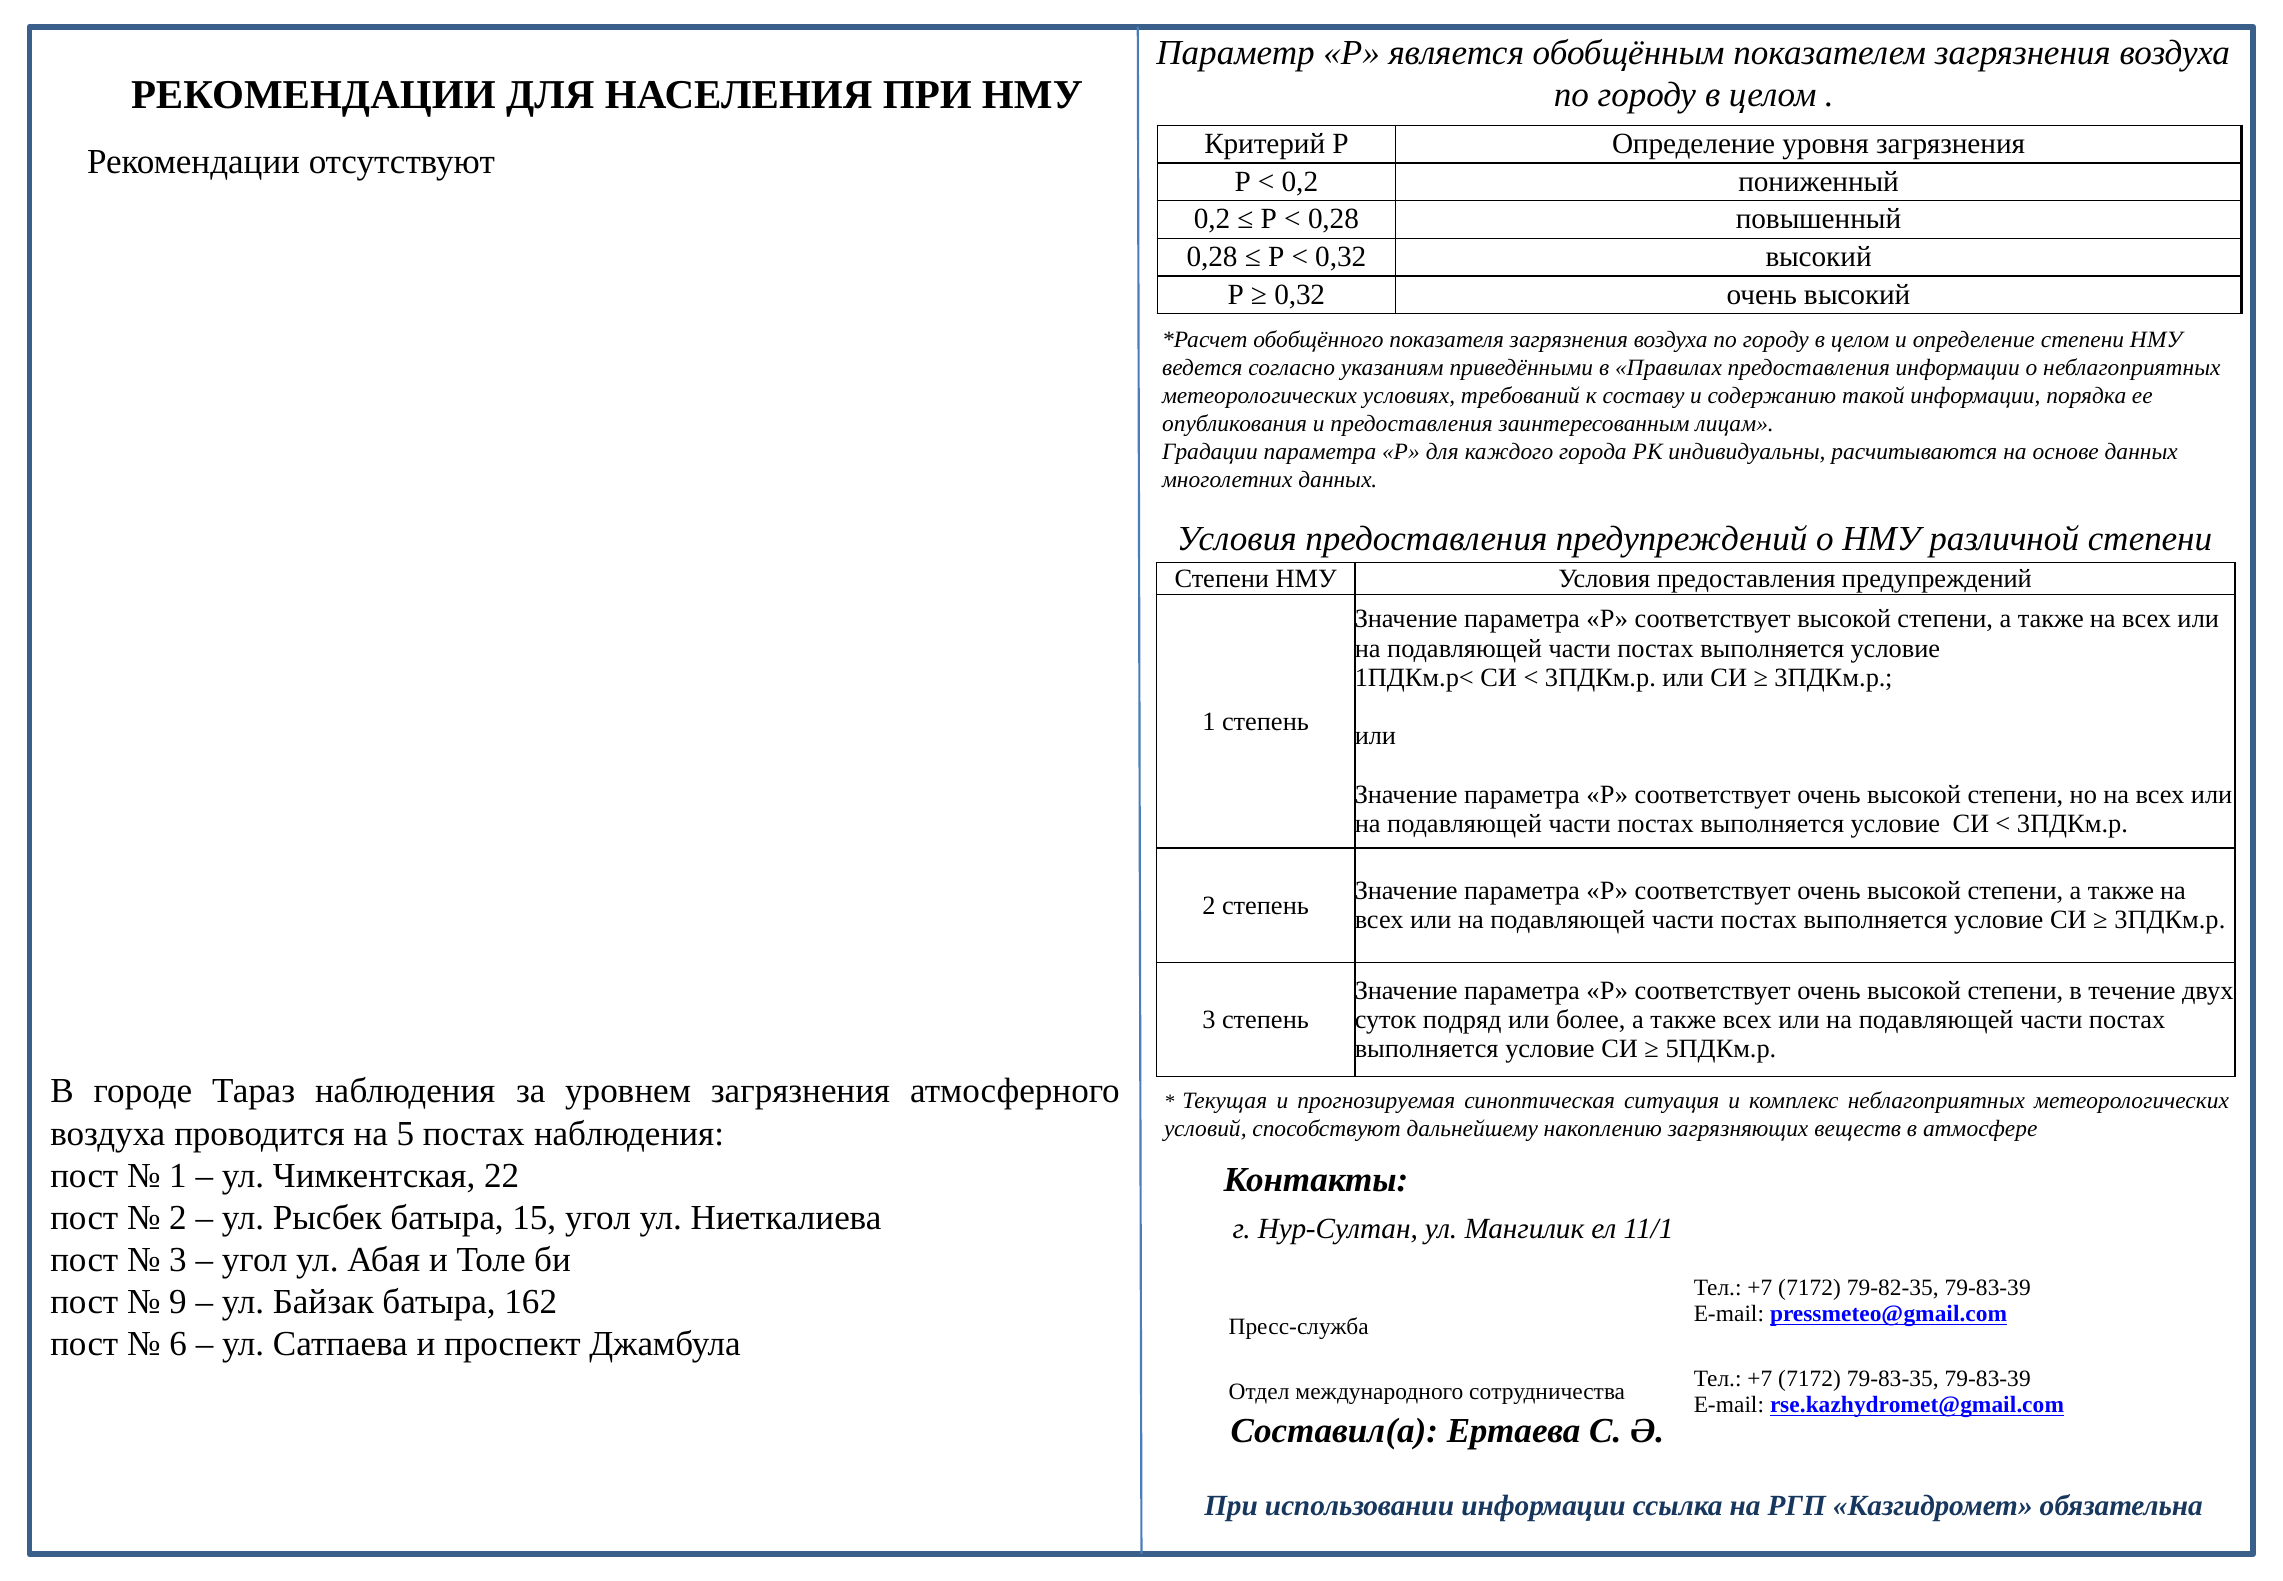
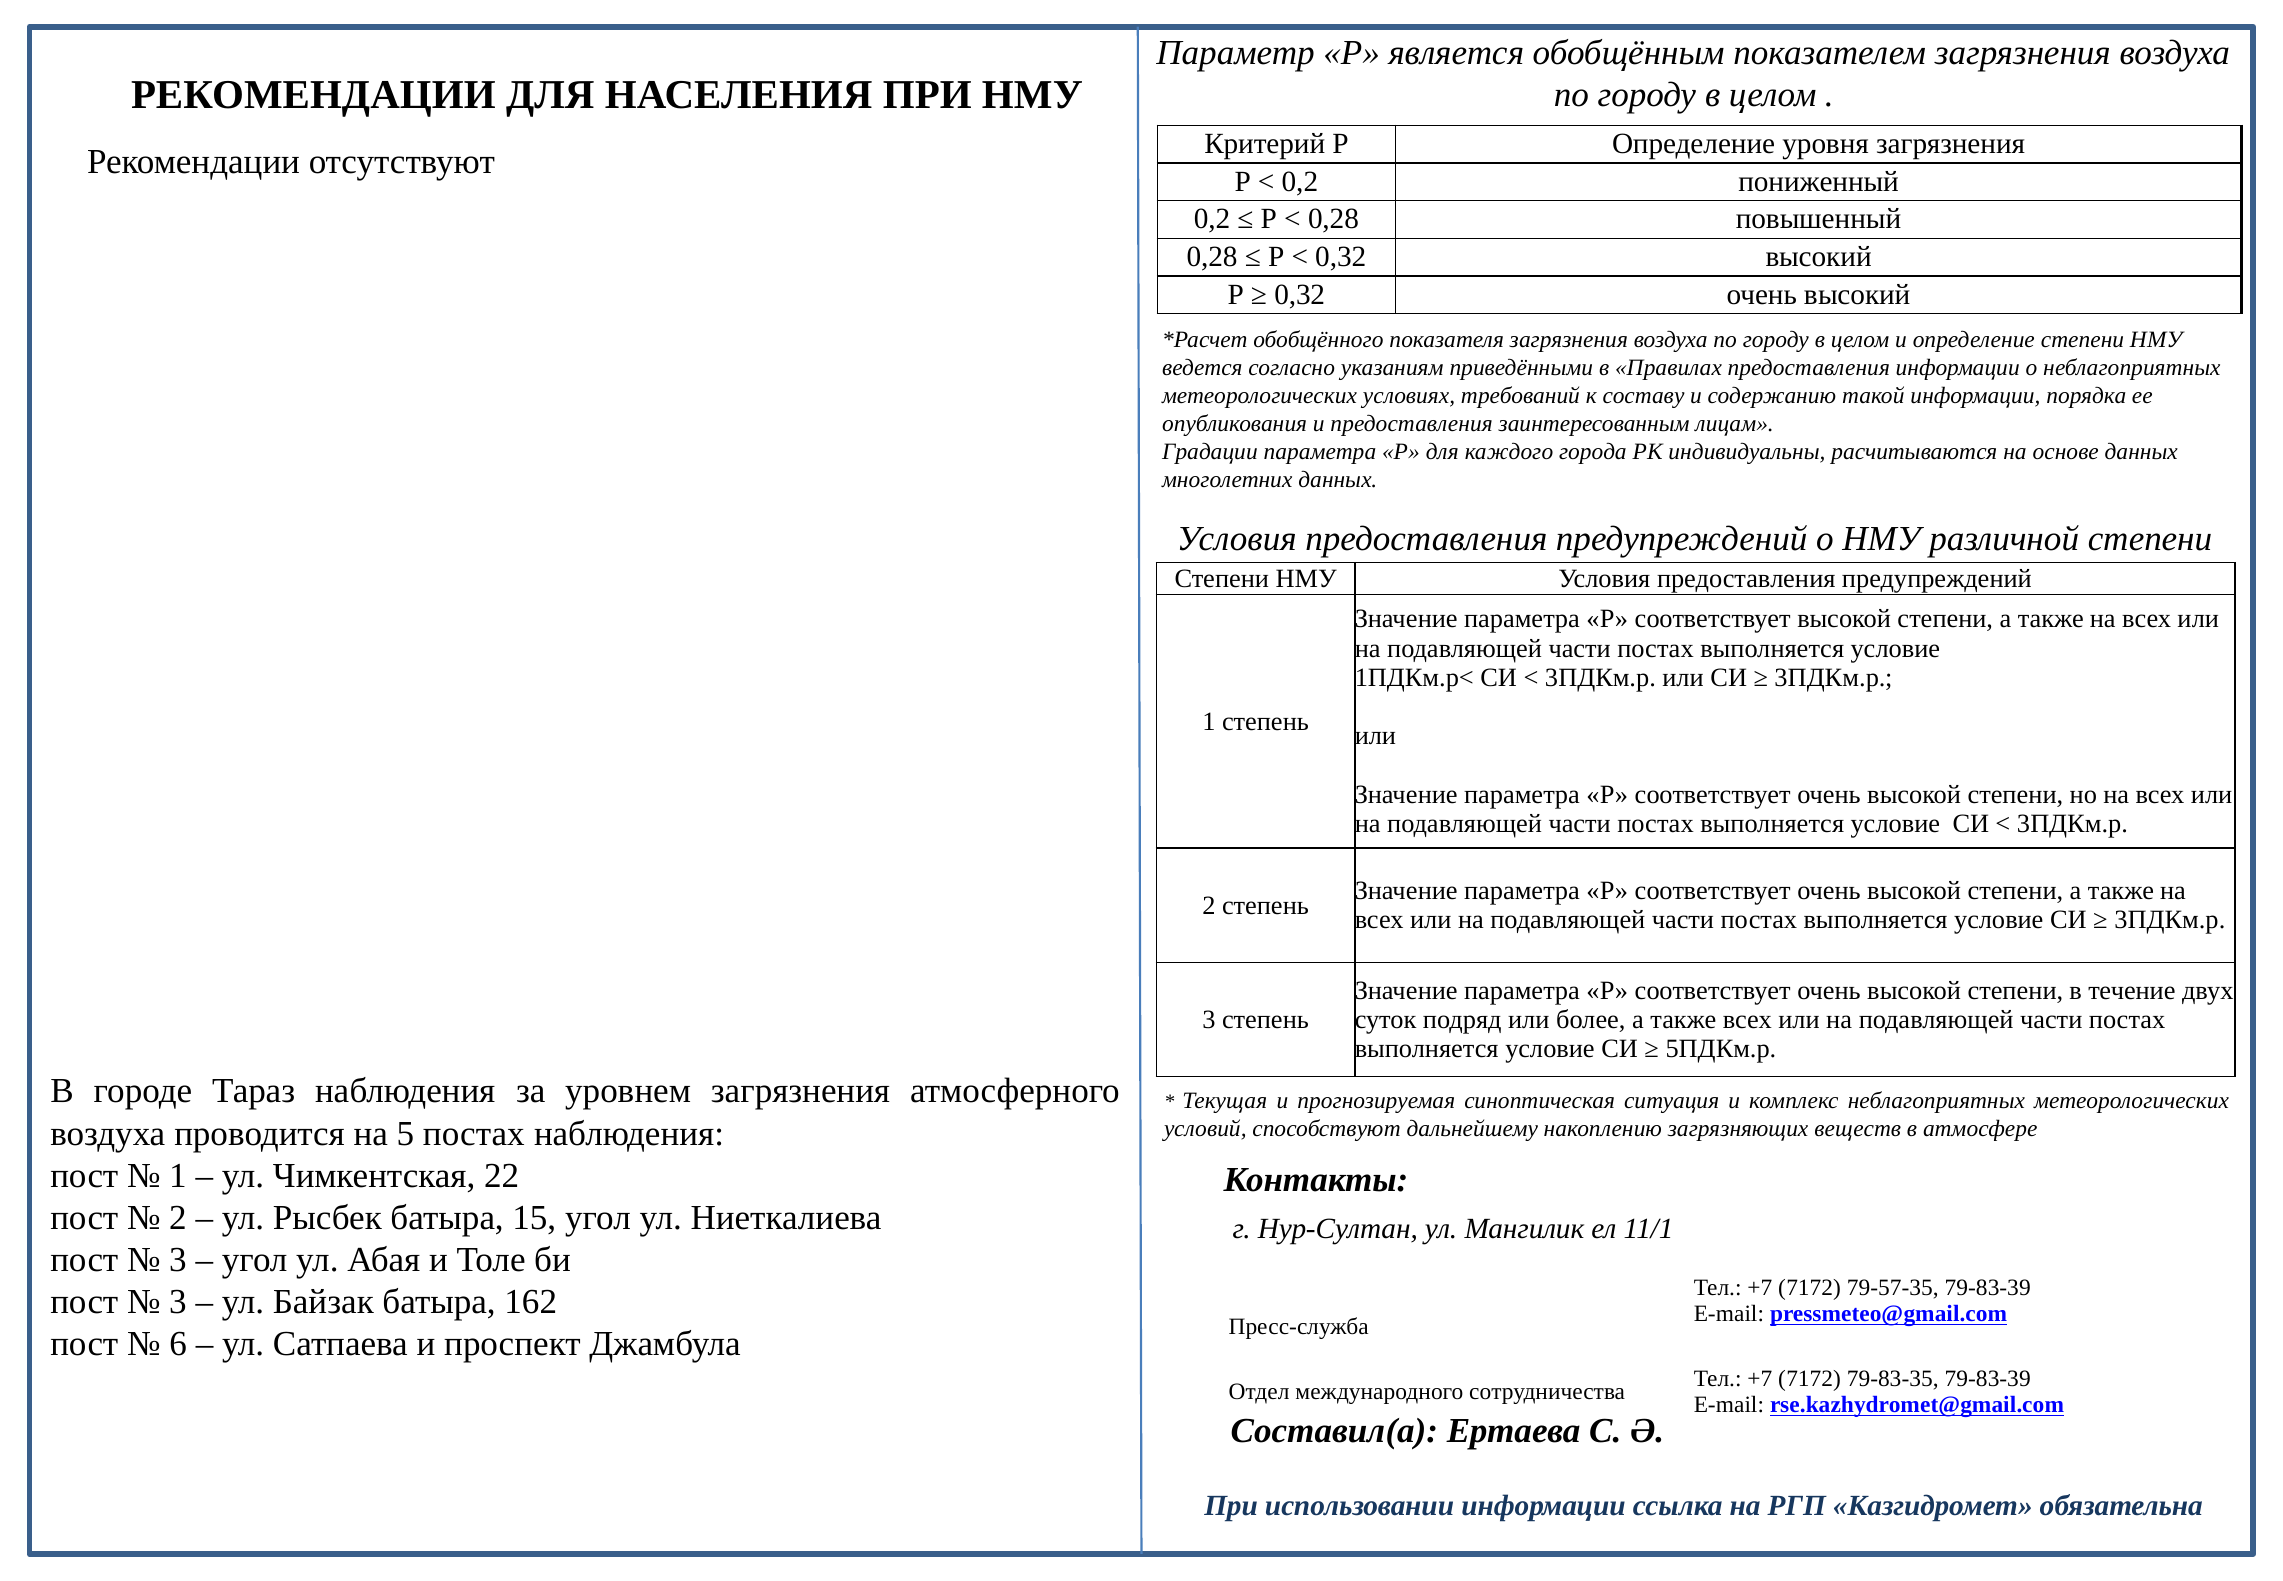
79-82-35: 79-82-35 -> 79-57-35
9 at (178, 1302): 9 -> 3
